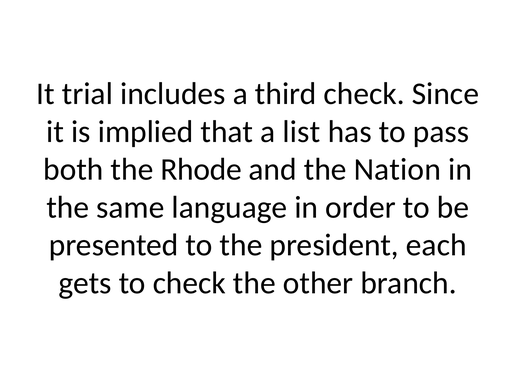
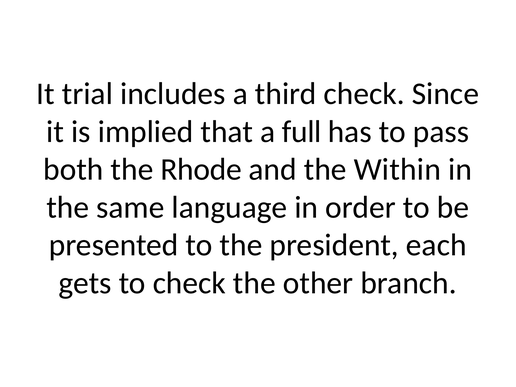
list: list -> full
Nation: Nation -> Within
